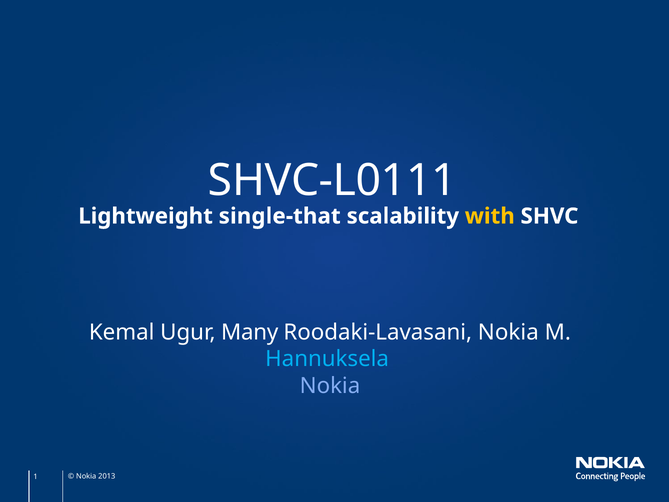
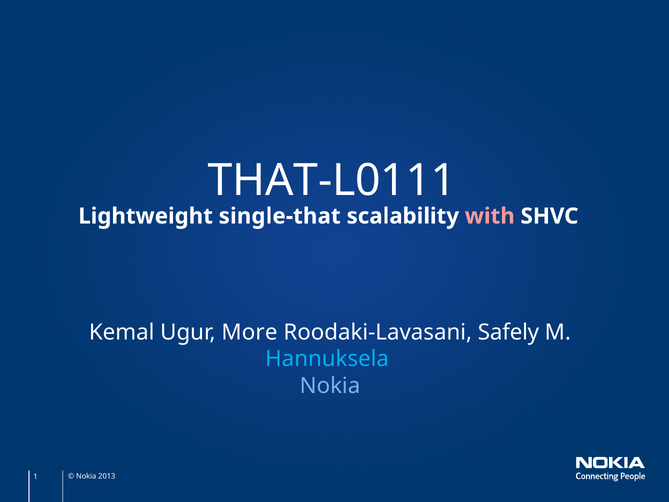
SHVC-L0111: SHVC-L0111 -> THAT-L0111
with colour: yellow -> pink
Many: Many -> More
Roodaki-Lavasani Nokia: Nokia -> Safely
